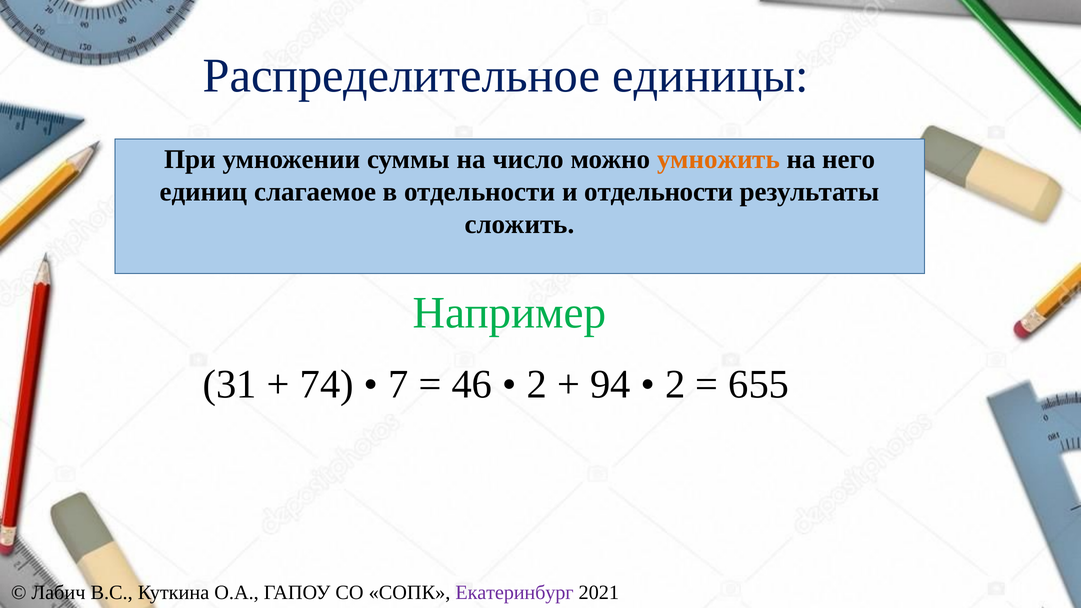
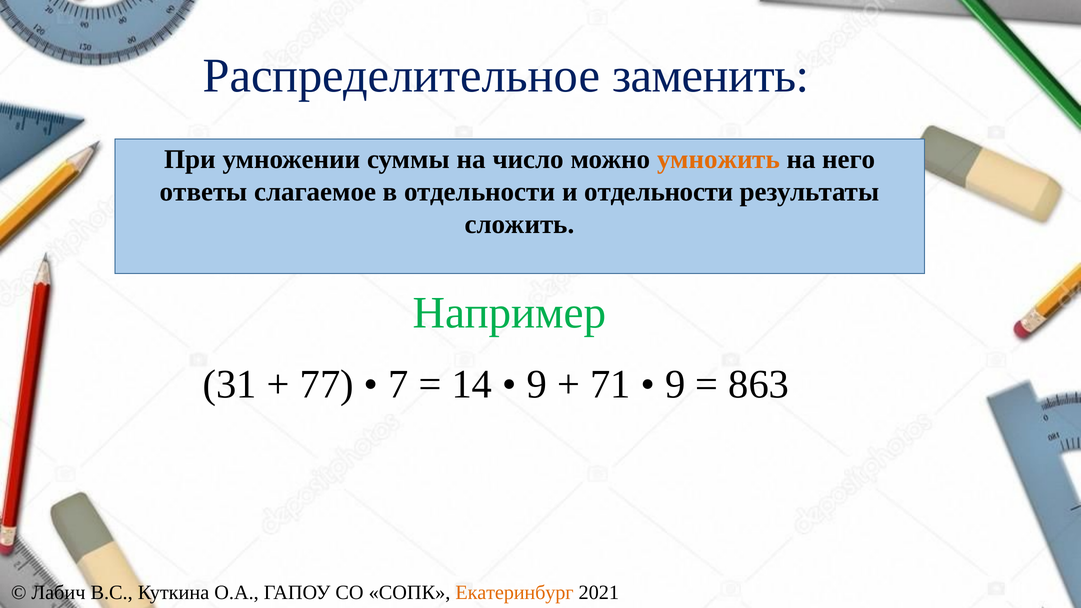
единицы: единицы -> заменить
единиц: единиц -> ответы
74: 74 -> 77
46: 46 -> 14
2 at (537, 384): 2 -> 9
94: 94 -> 71
2 at (675, 384): 2 -> 9
655: 655 -> 863
Екатеринбург colour: purple -> orange
